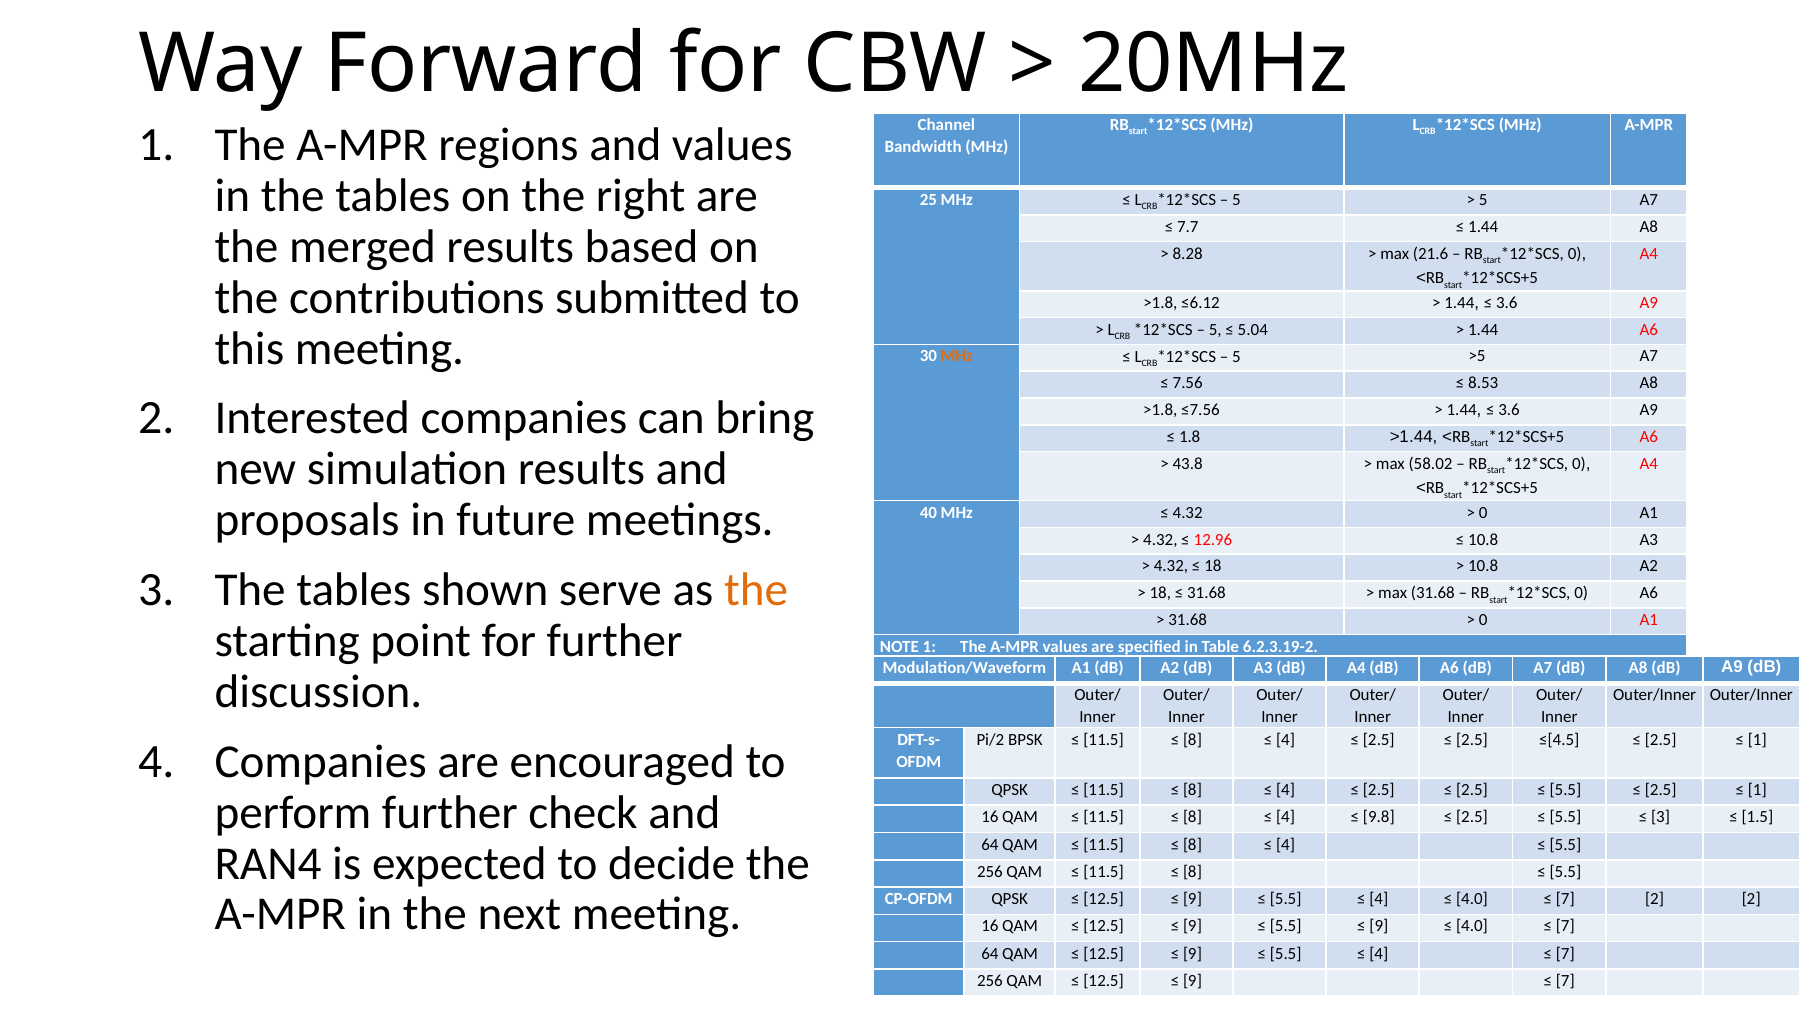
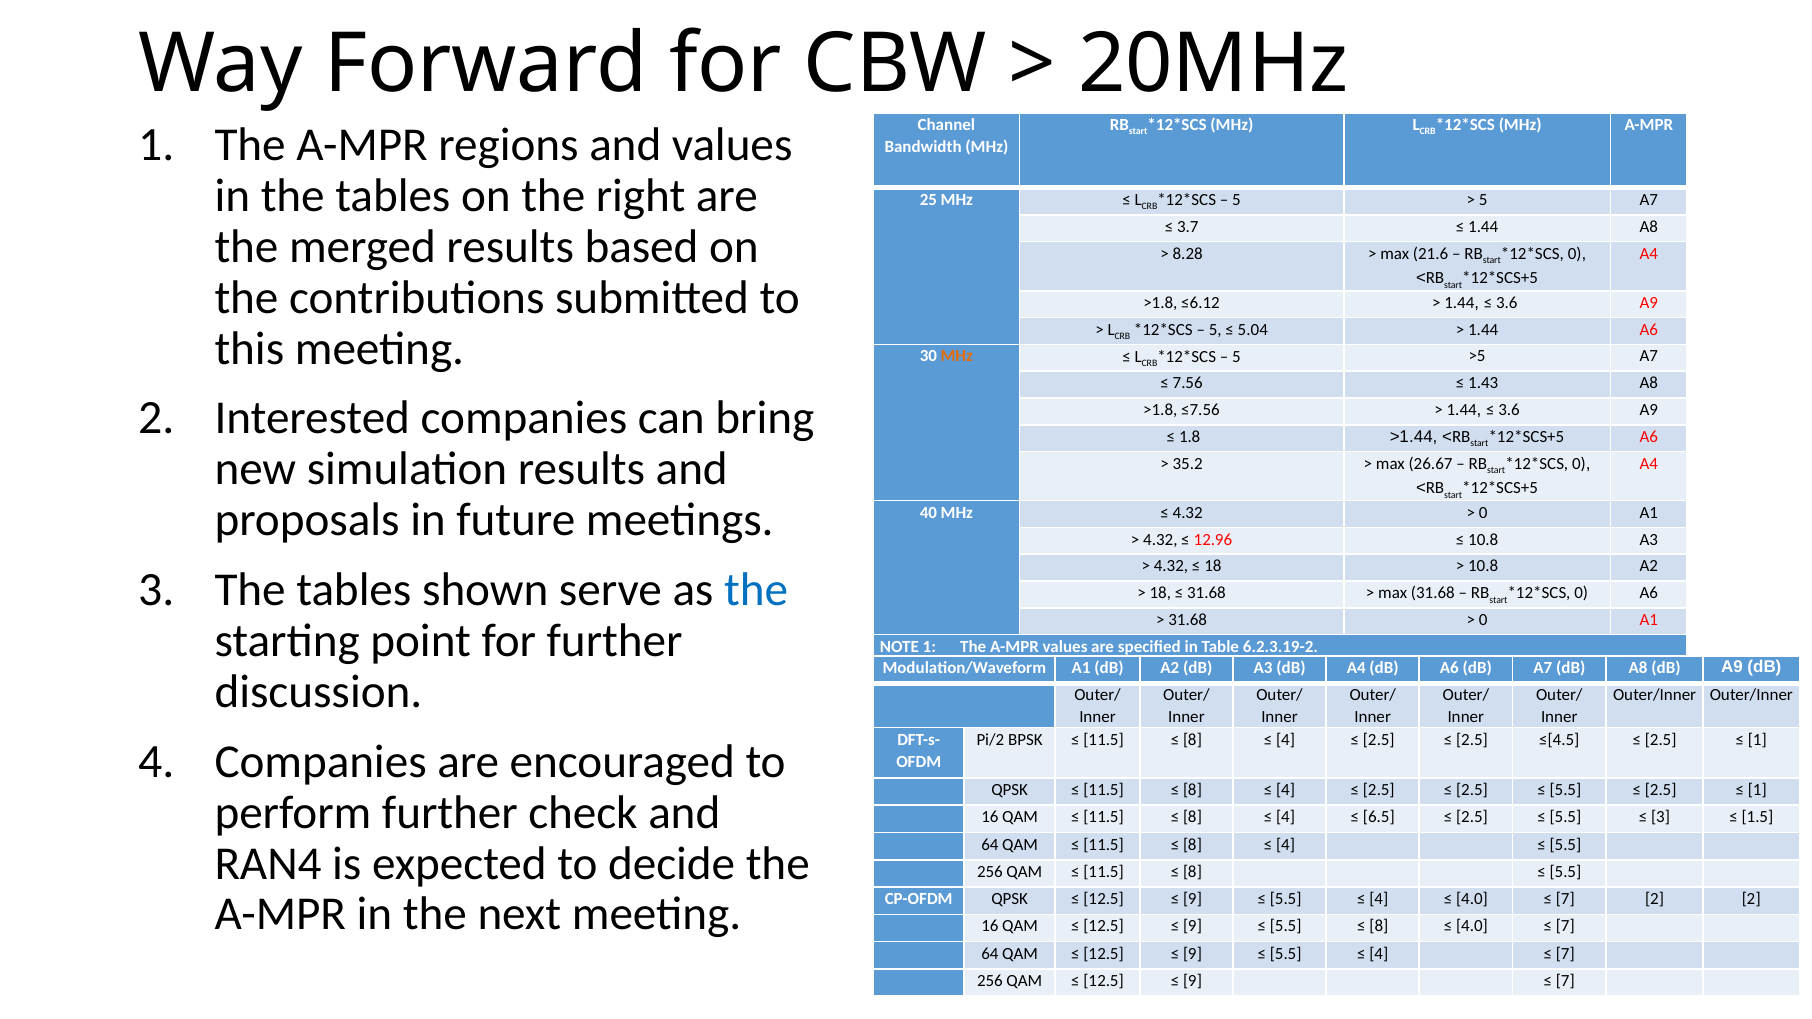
7.7: 7.7 -> 3.7
8.53: 8.53 -> 1.43
43.8: 43.8 -> 35.2
58.02: 58.02 -> 26.67
the at (756, 590) colour: orange -> blue
9.8: 9.8 -> 6.5
9 at (1379, 927): 9 -> 8
